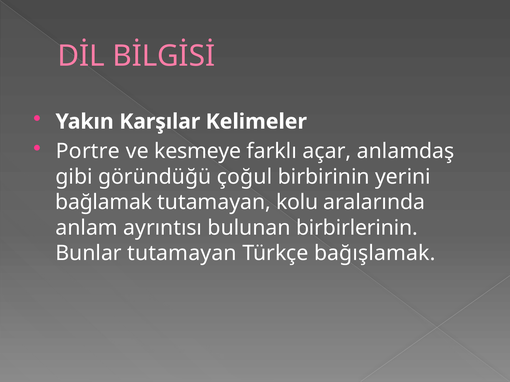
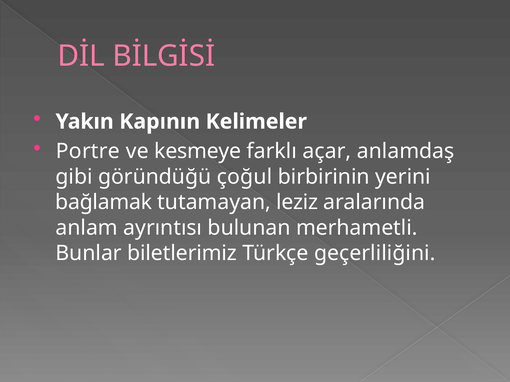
Karşılar: Karşılar -> Kapının
kolu: kolu -> leziz
birbirlerinin: birbirlerinin -> merhametli
Bunlar tutamayan: tutamayan -> biletlerimiz
bağışlamak: bağışlamak -> geçerliliğini
